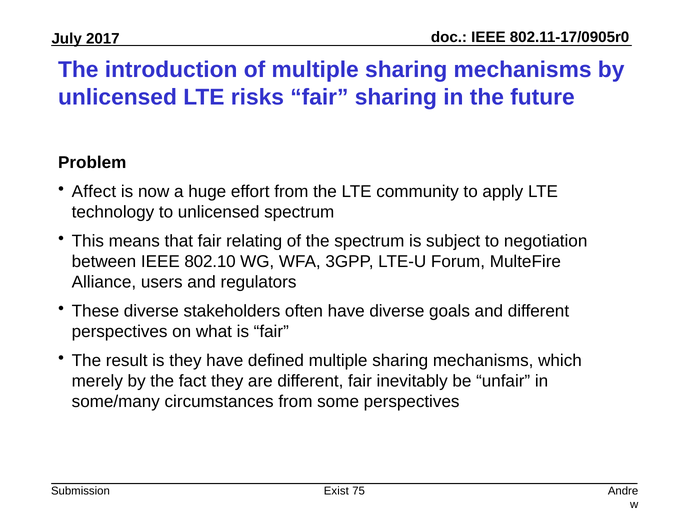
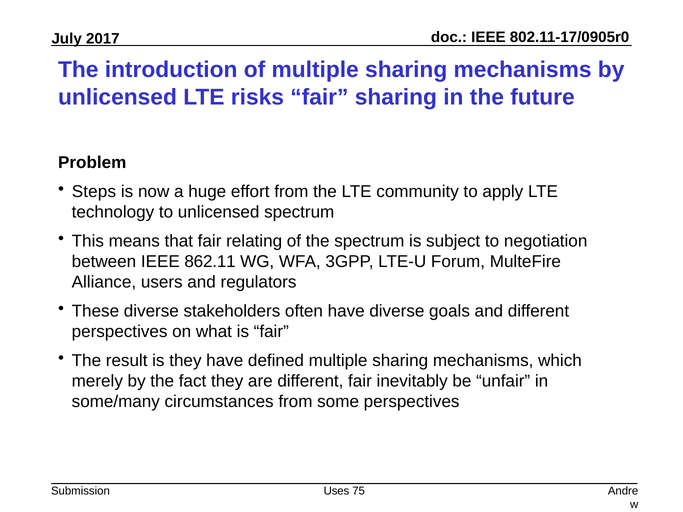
Affect: Affect -> Steps
802.10: 802.10 -> 862.11
Exist: Exist -> Uses
